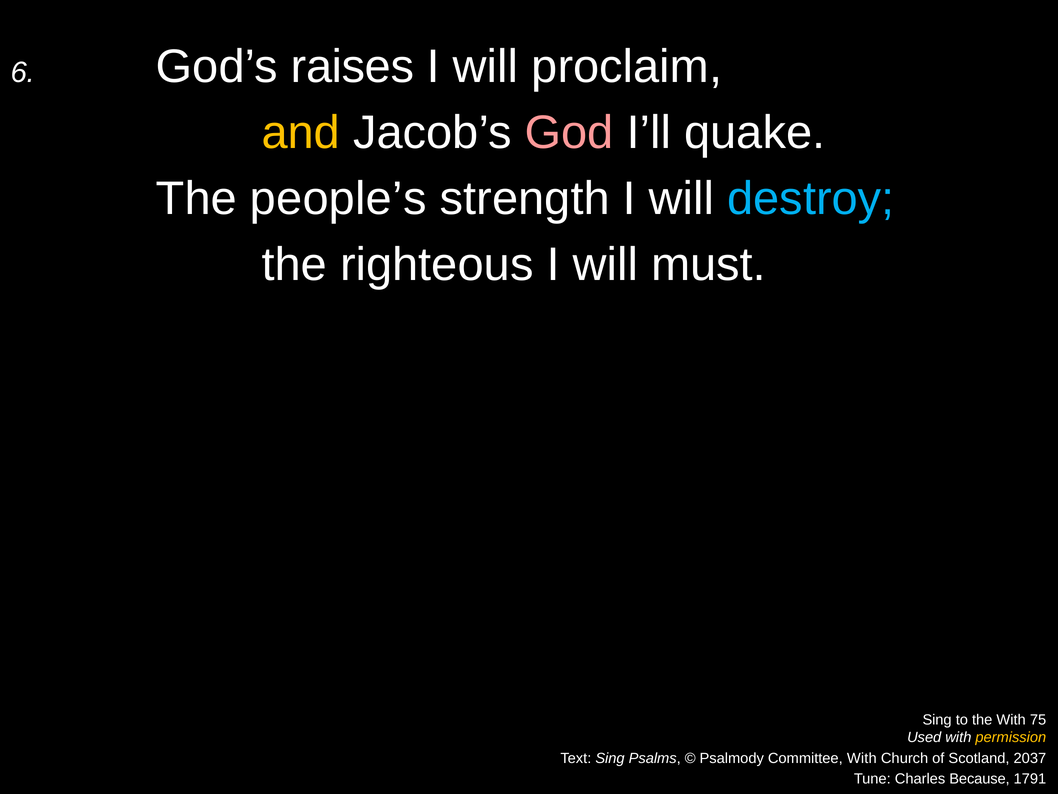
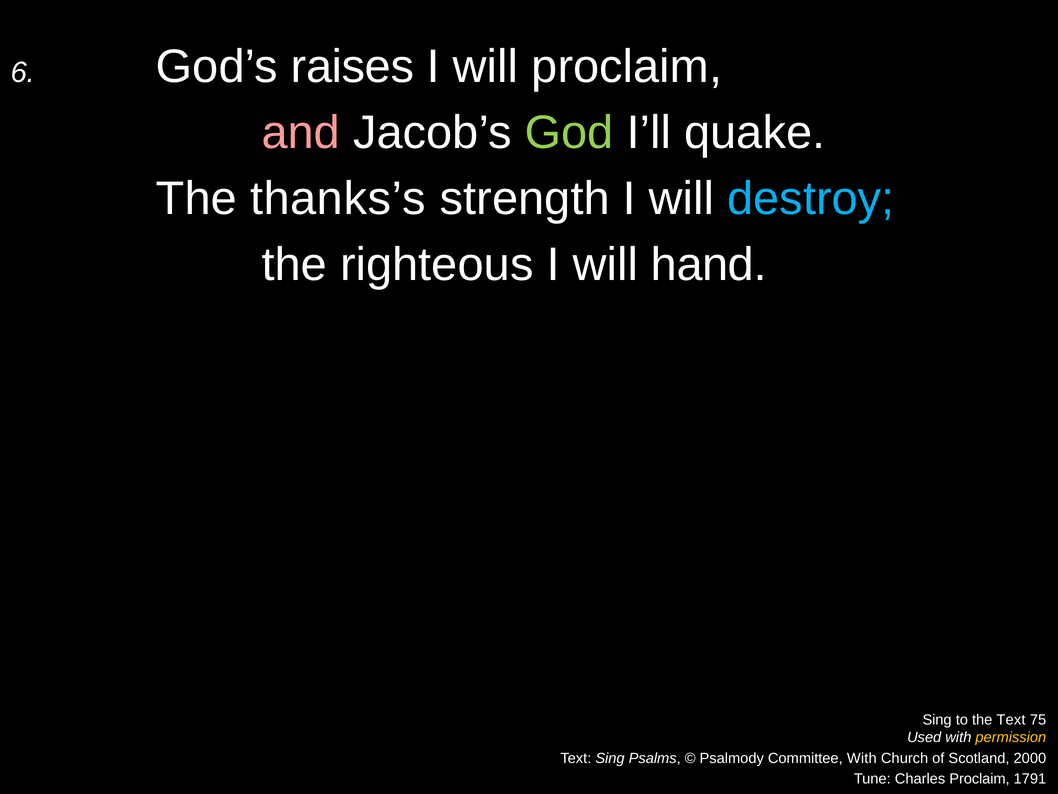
and colour: yellow -> pink
God colour: pink -> light green
people’s: people’s -> thanks’s
must: must -> hand
the With: With -> Text
2037: 2037 -> 2000
Charles Because: Because -> Proclaim
